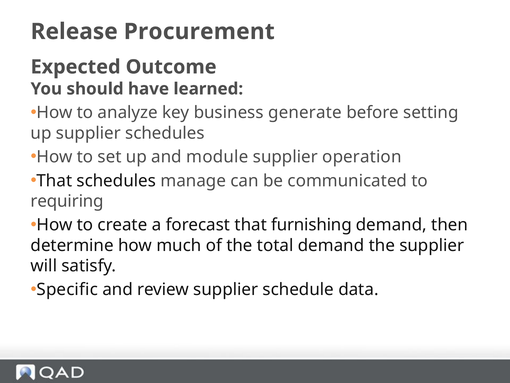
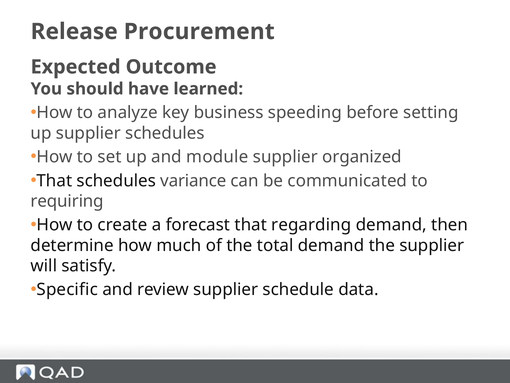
generate: generate -> speeding
operation: operation -> organized
manage: manage -> variance
furnishing: furnishing -> regarding
